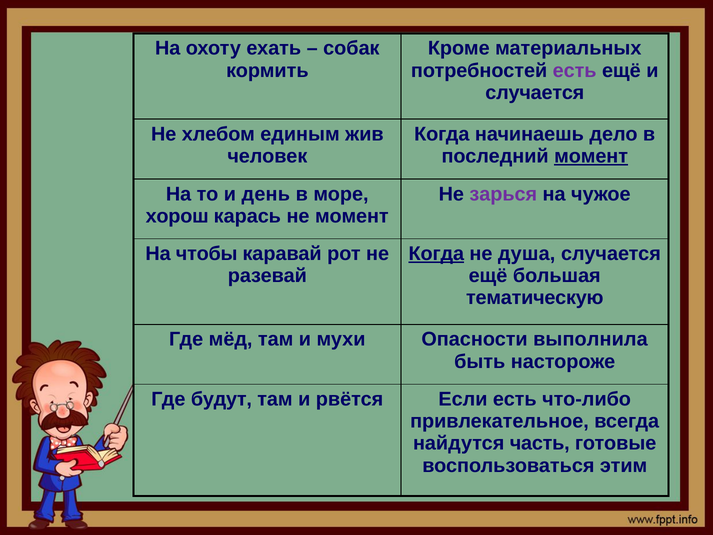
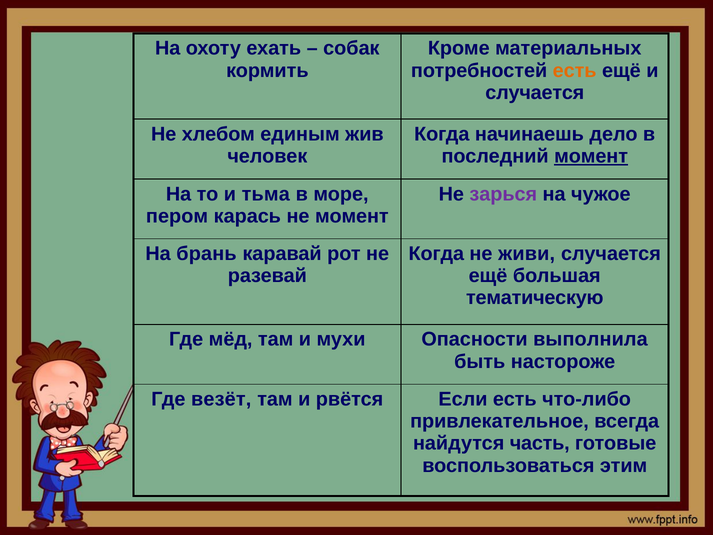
есть at (575, 70) colour: purple -> orange
день: день -> тьма
хорош: хорош -> пером
чтобы: чтобы -> брань
Когда at (436, 254) underline: present -> none
душа: душа -> живи
будут: будут -> везёт
